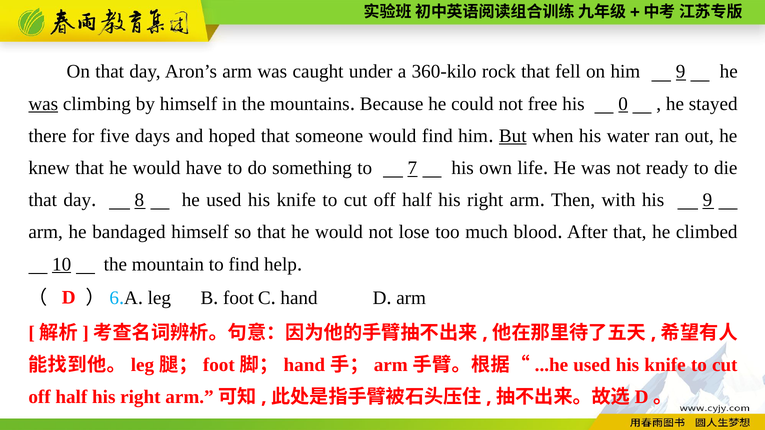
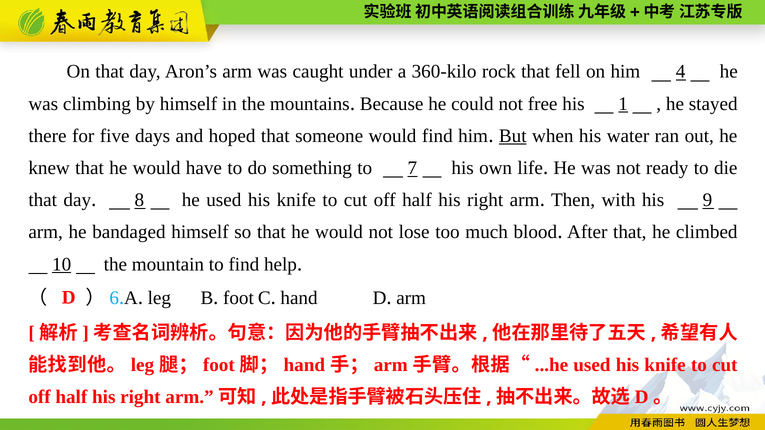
him 9: 9 -> 4
was at (43, 104) underline: present -> none
0: 0 -> 1
